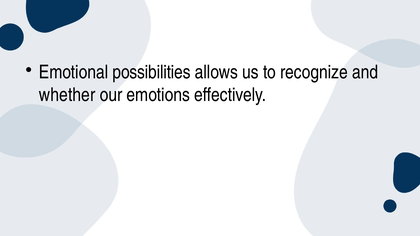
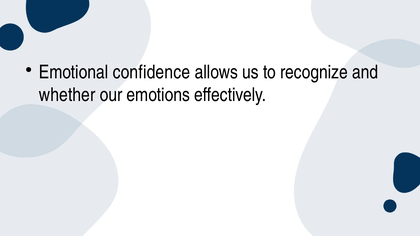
possibilities: possibilities -> confidence
